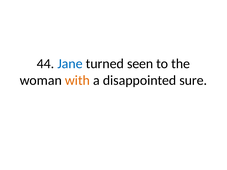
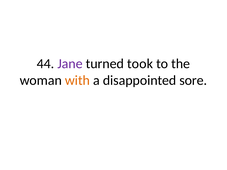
Jane colour: blue -> purple
seen: seen -> took
sure: sure -> sore
